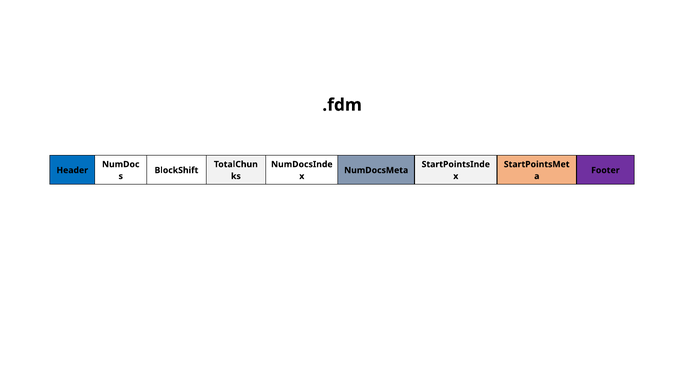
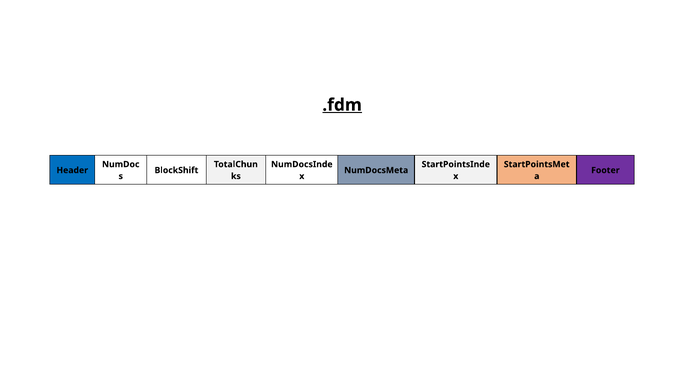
.fdm underline: none -> present
